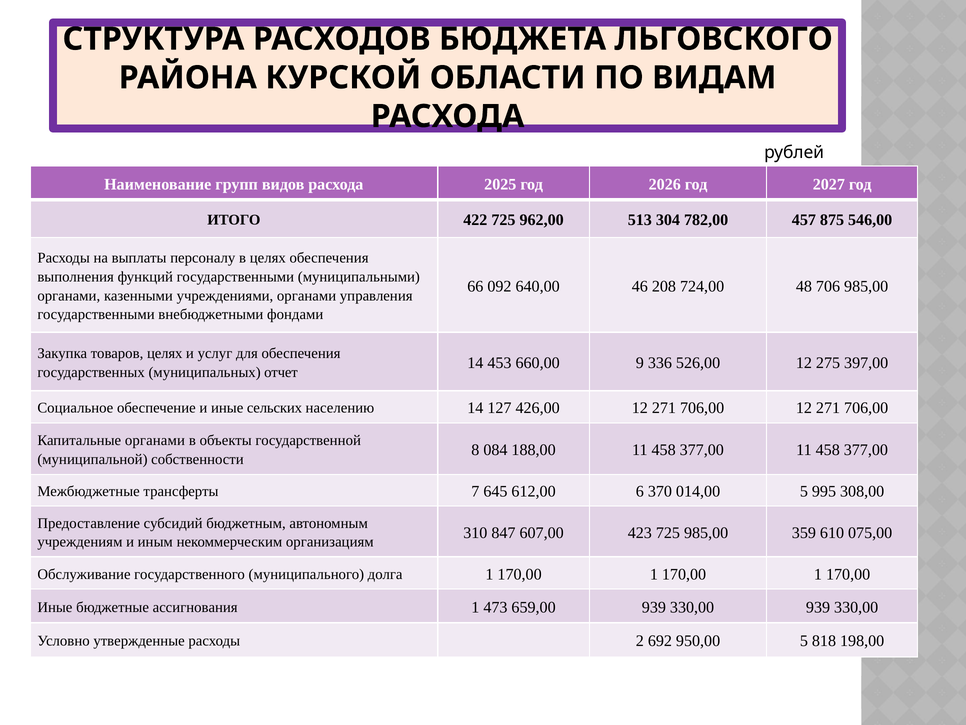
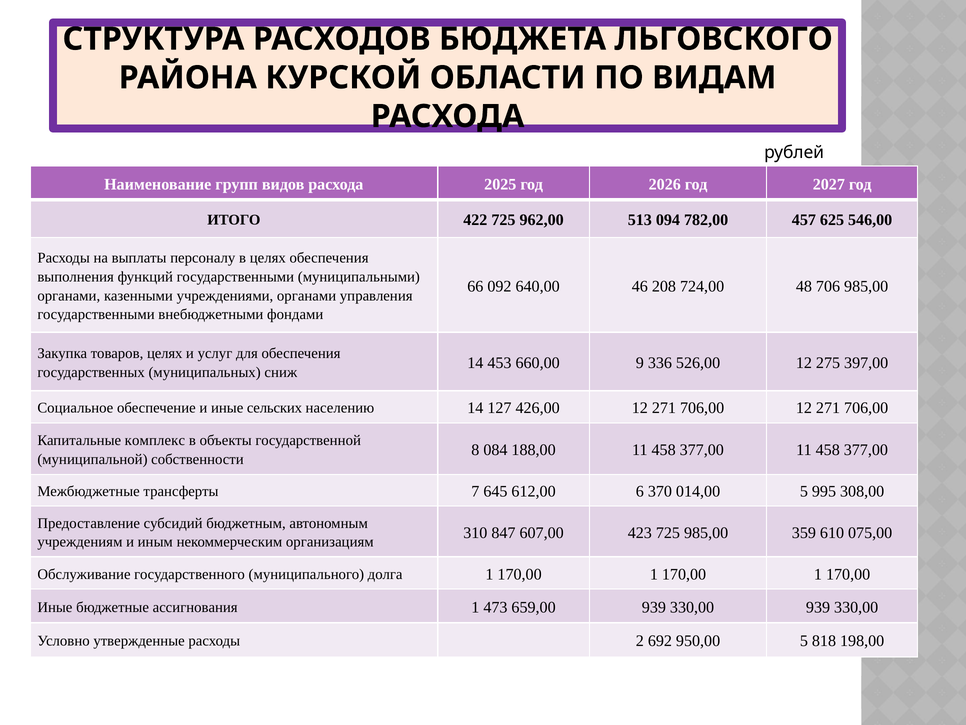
304: 304 -> 094
875: 875 -> 625
отчет: отчет -> сниж
Капитальные органами: органами -> комплекс
